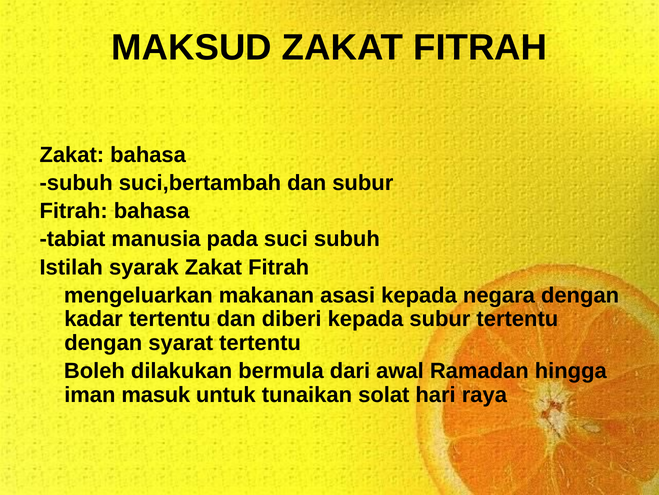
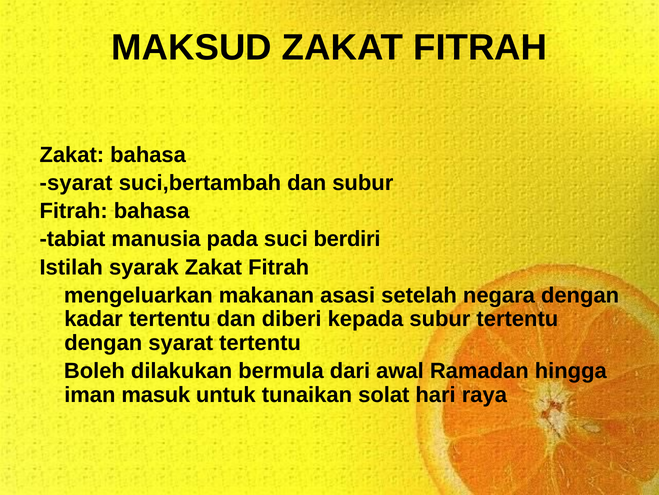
subuh at (76, 183): subuh -> syarat
suci subuh: subuh -> berdiri
asasi kepada: kepada -> setelah
